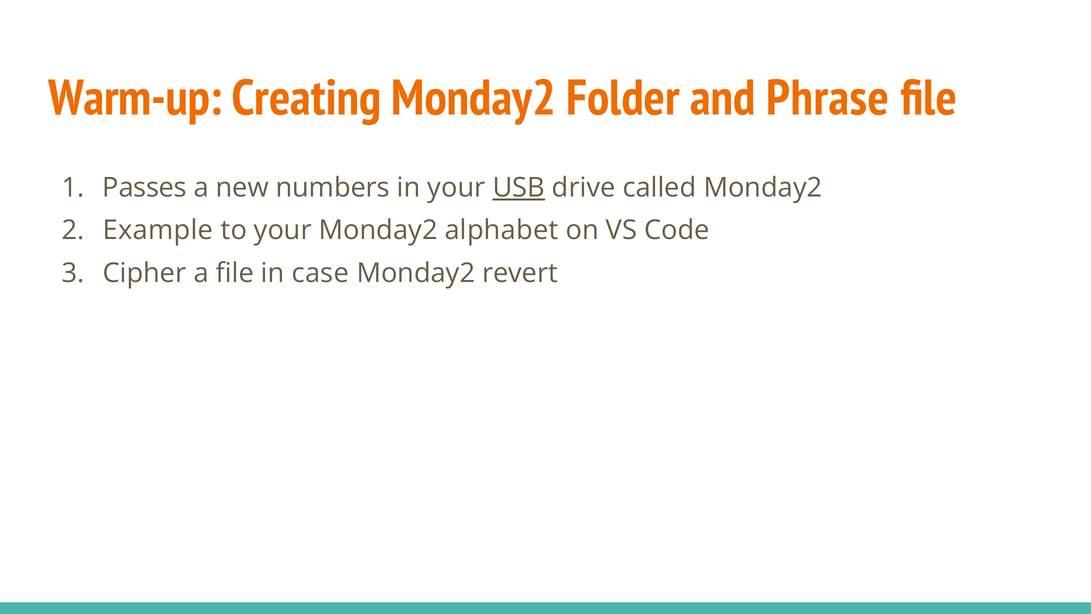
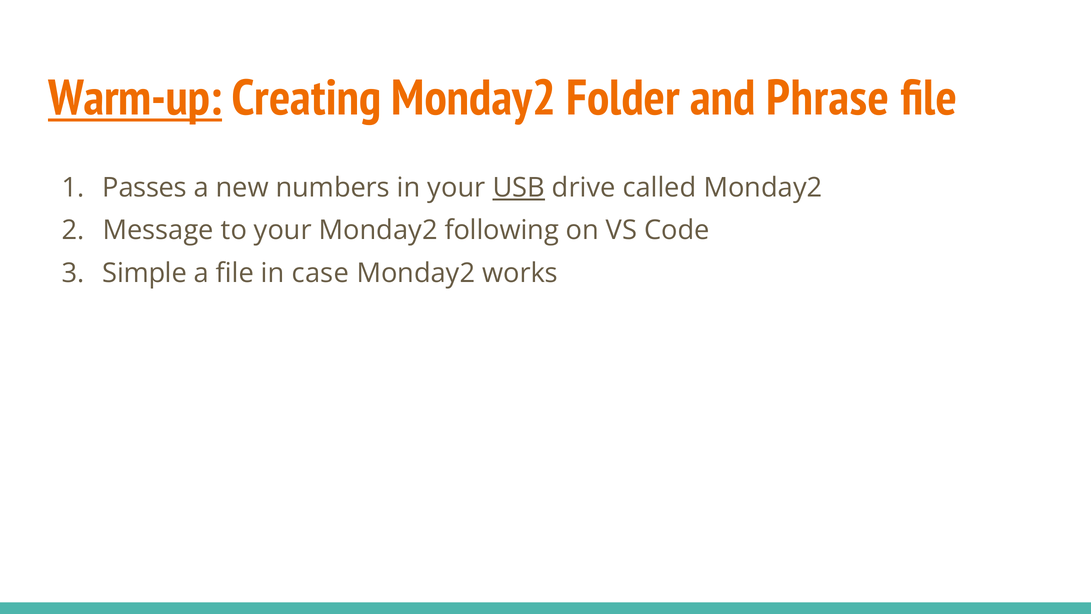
Warm-up underline: none -> present
Example: Example -> Message
alphabet: alphabet -> following
Cipher: Cipher -> Simple
revert: revert -> works
